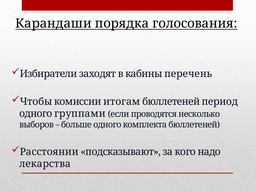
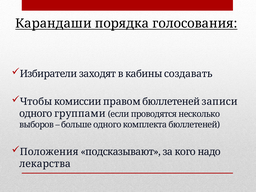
перечень: перечень -> создавать
итогам: итогам -> правом
период: период -> записи
Расстоянии: Расстоянии -> Положения
